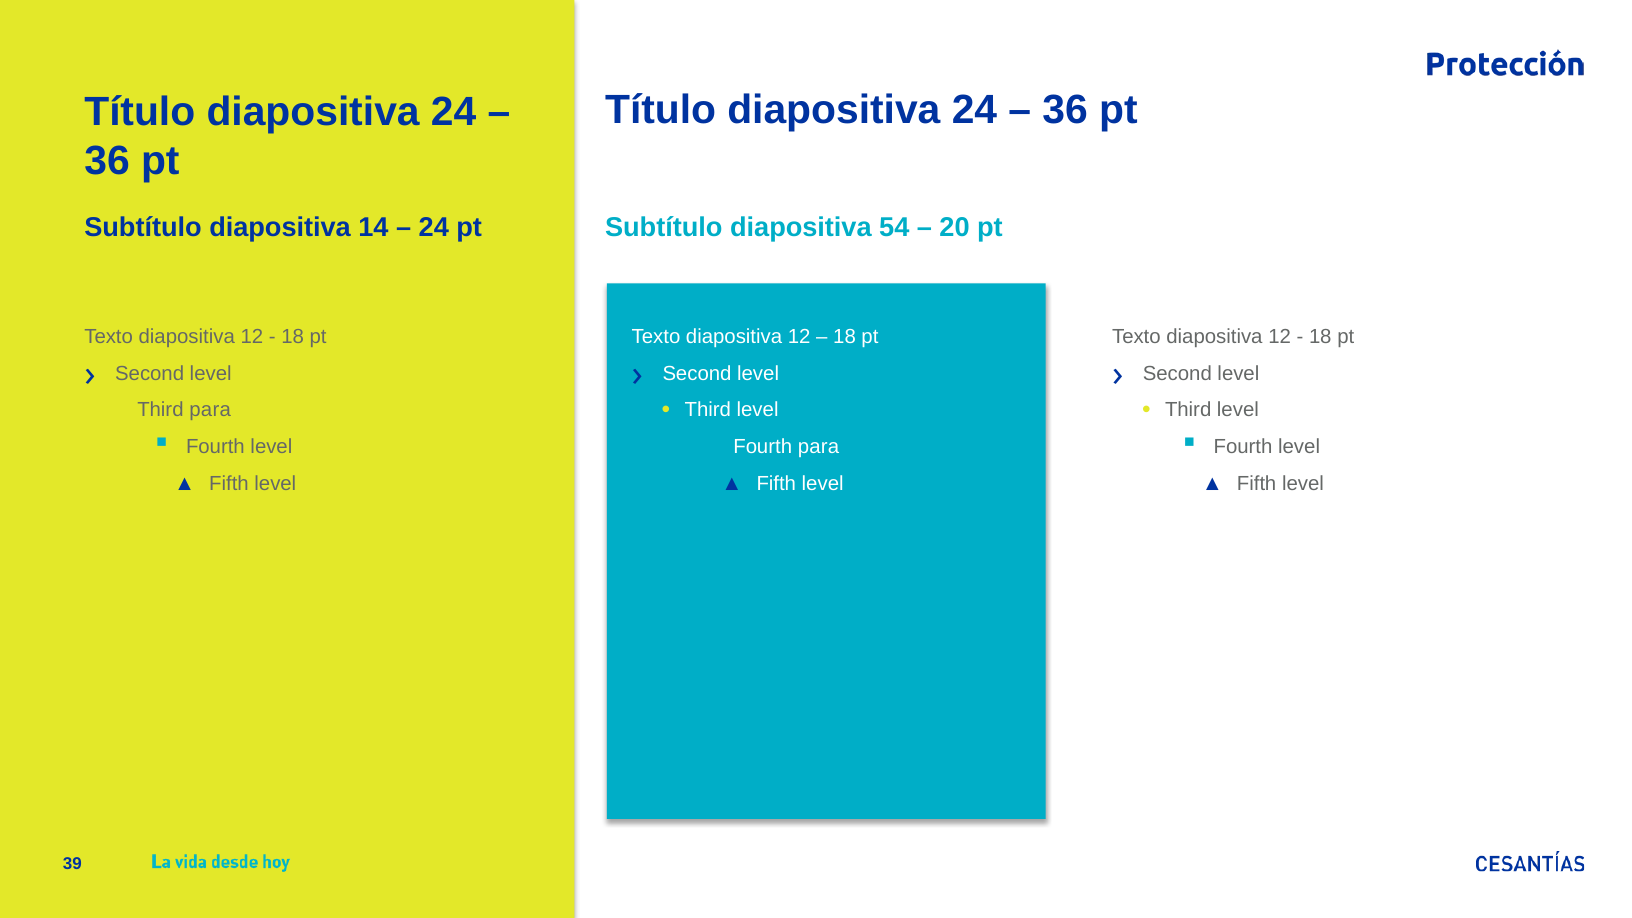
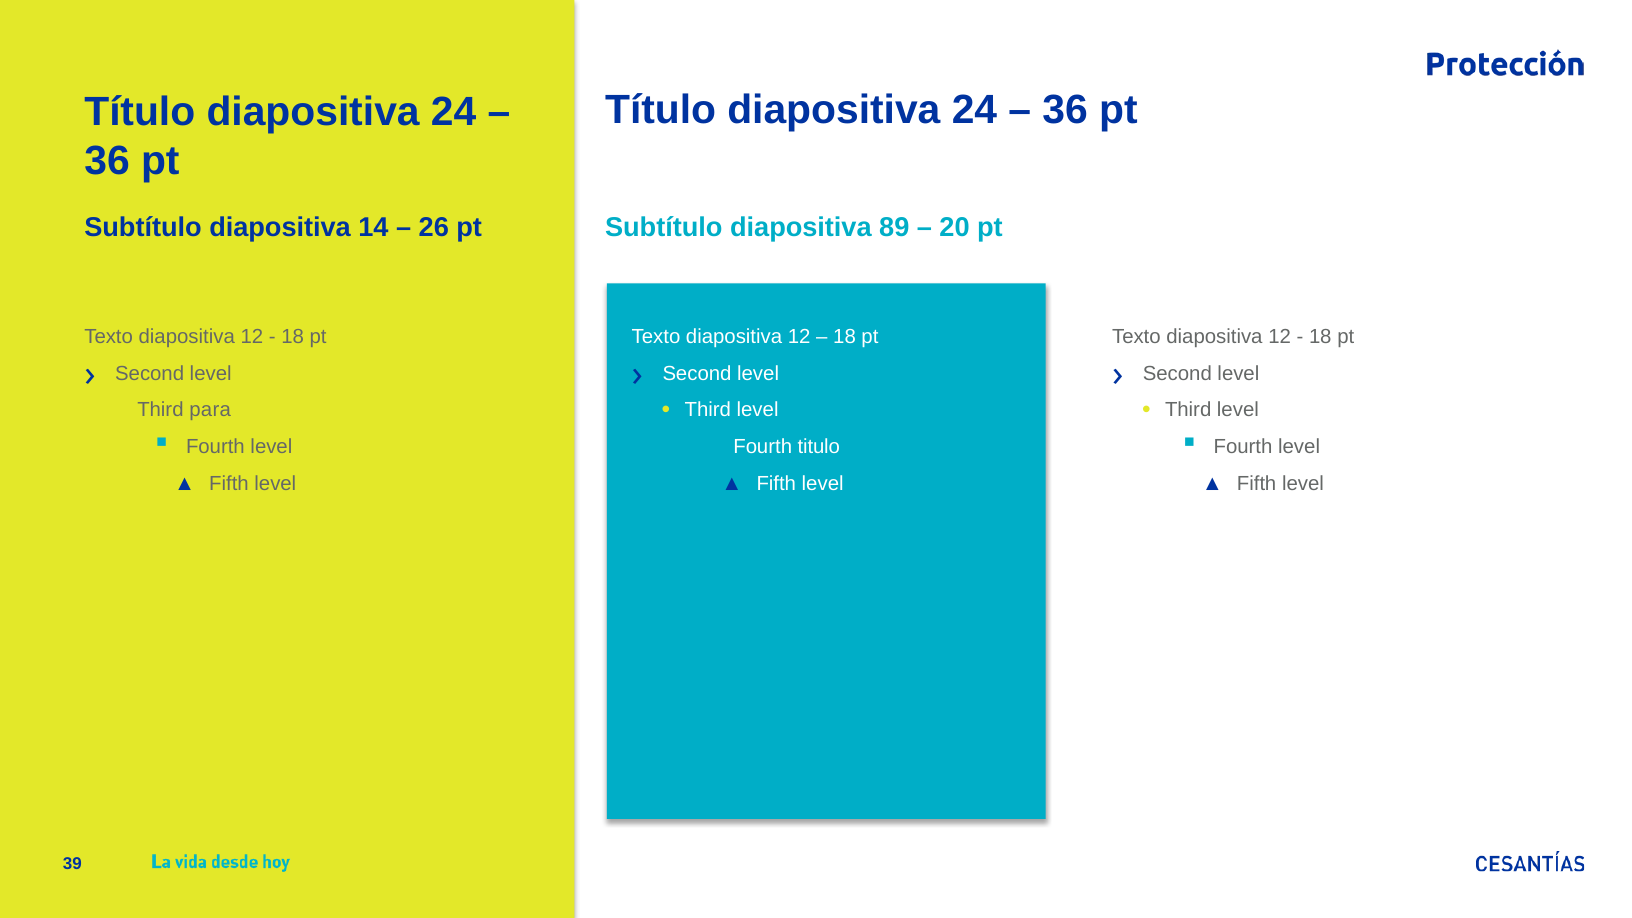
24 at (434, 228): 24 -> 26
54: 54 -> 89
Fourth para: para -> titulo
